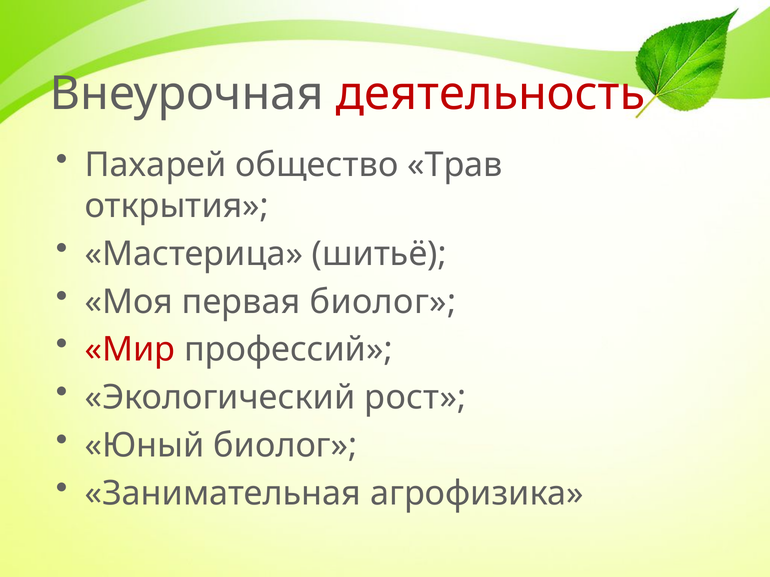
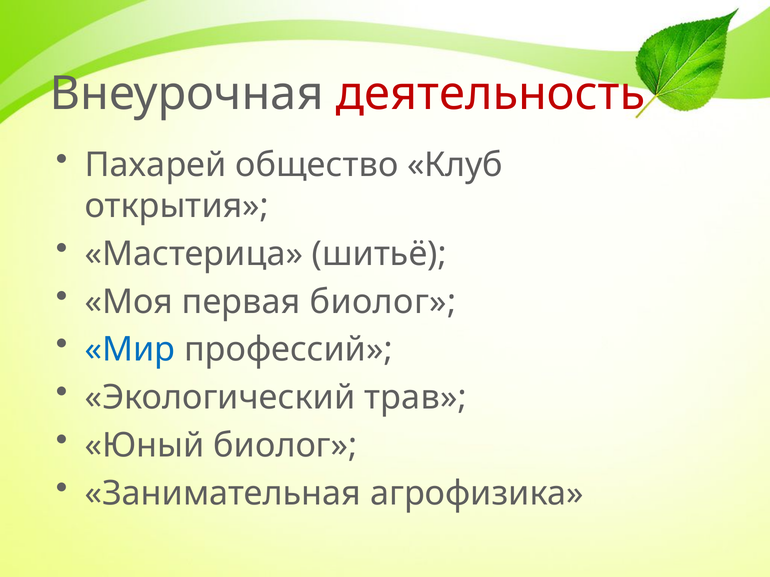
Трав: Трав -> Клуб
Мир colour: red -> blue
рост: рост -> трав
